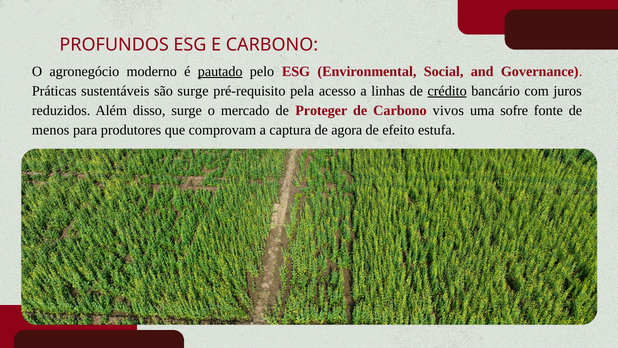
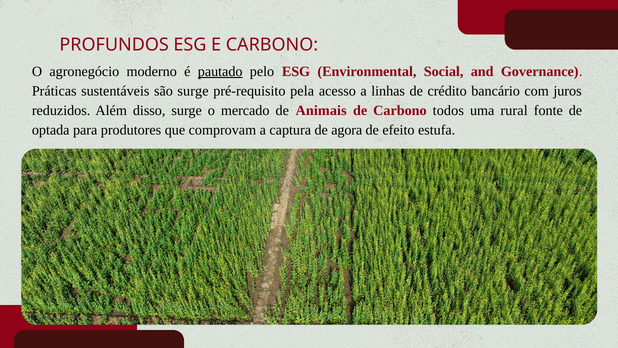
crédito underline: present -> none
Proteger: Proteger -> Animais
vivos: vivos -> todos
sofre: sofre -> rural
menos: menos -> optada
